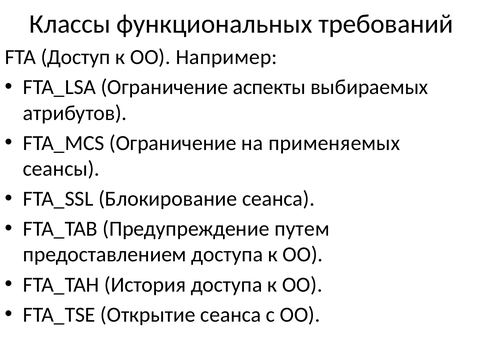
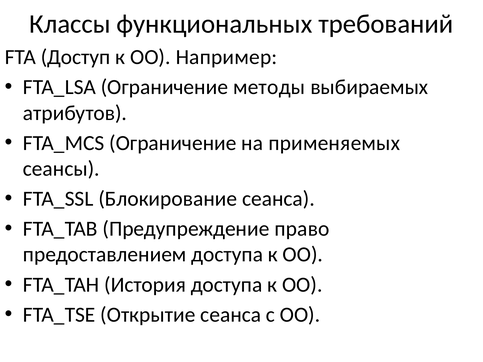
аспекты: аспекты -> методы
путем: путем -> право
